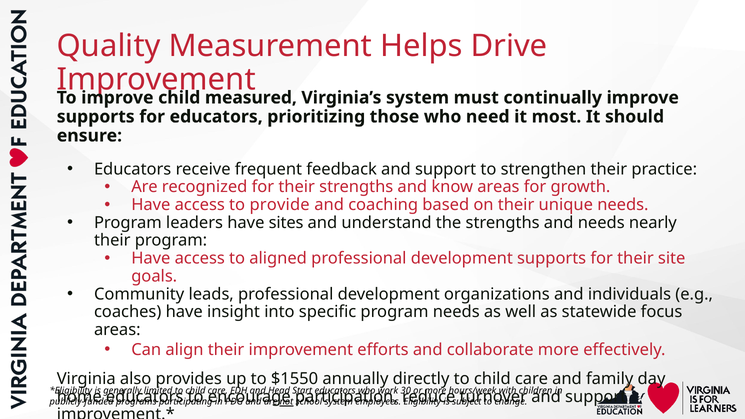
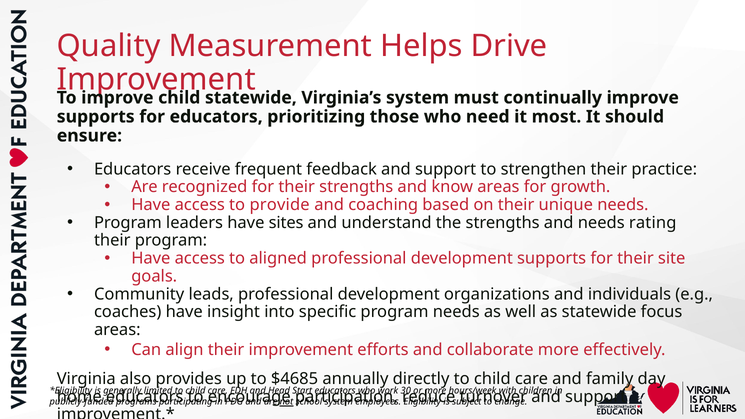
measured at (251, 98): measured -> statewide
nearly: nearly -> rating
$1550: $1550 -> $4685
